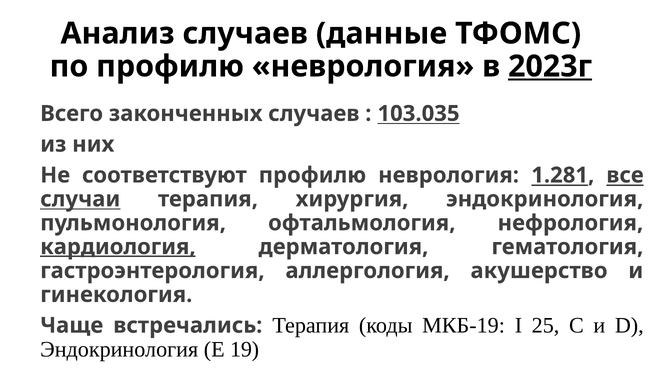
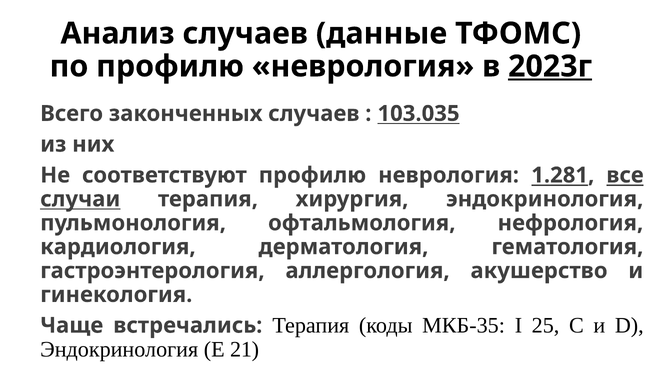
кардиология underline: present -> none
МКБ-19: МКБ-19 -> МКБ-35
19: 19 -> 21
